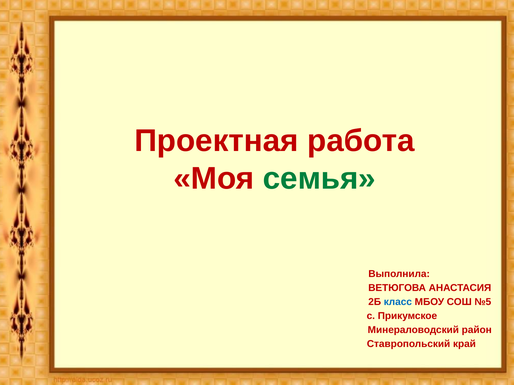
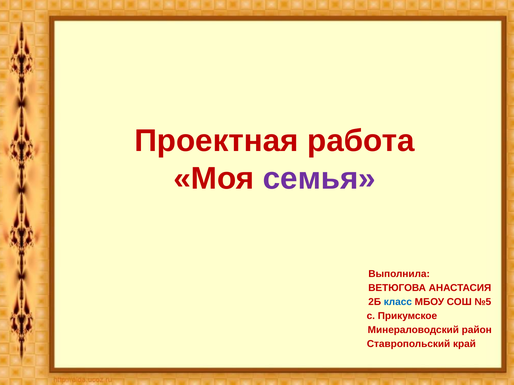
семья colour: green -> purple
